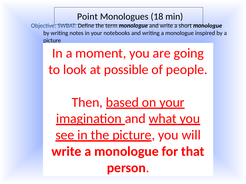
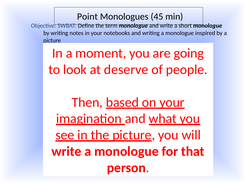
18: 18 -> 45
possible: possible -> deserve
